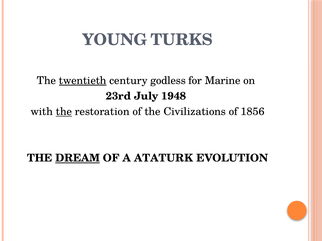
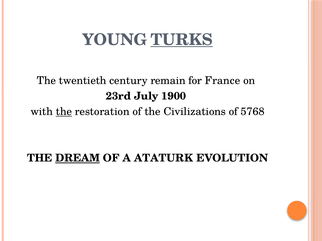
TURKS underline: none -> present
twentieth underline: present -> none
godless: godless -> remain
Marine: Marine -> France
1948: 1948 -> 1900
1856: 1856 -> 5768
